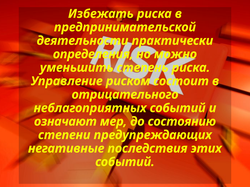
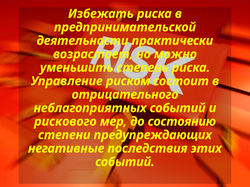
определения: определения -> возрастает
означают: означают -> рискового
